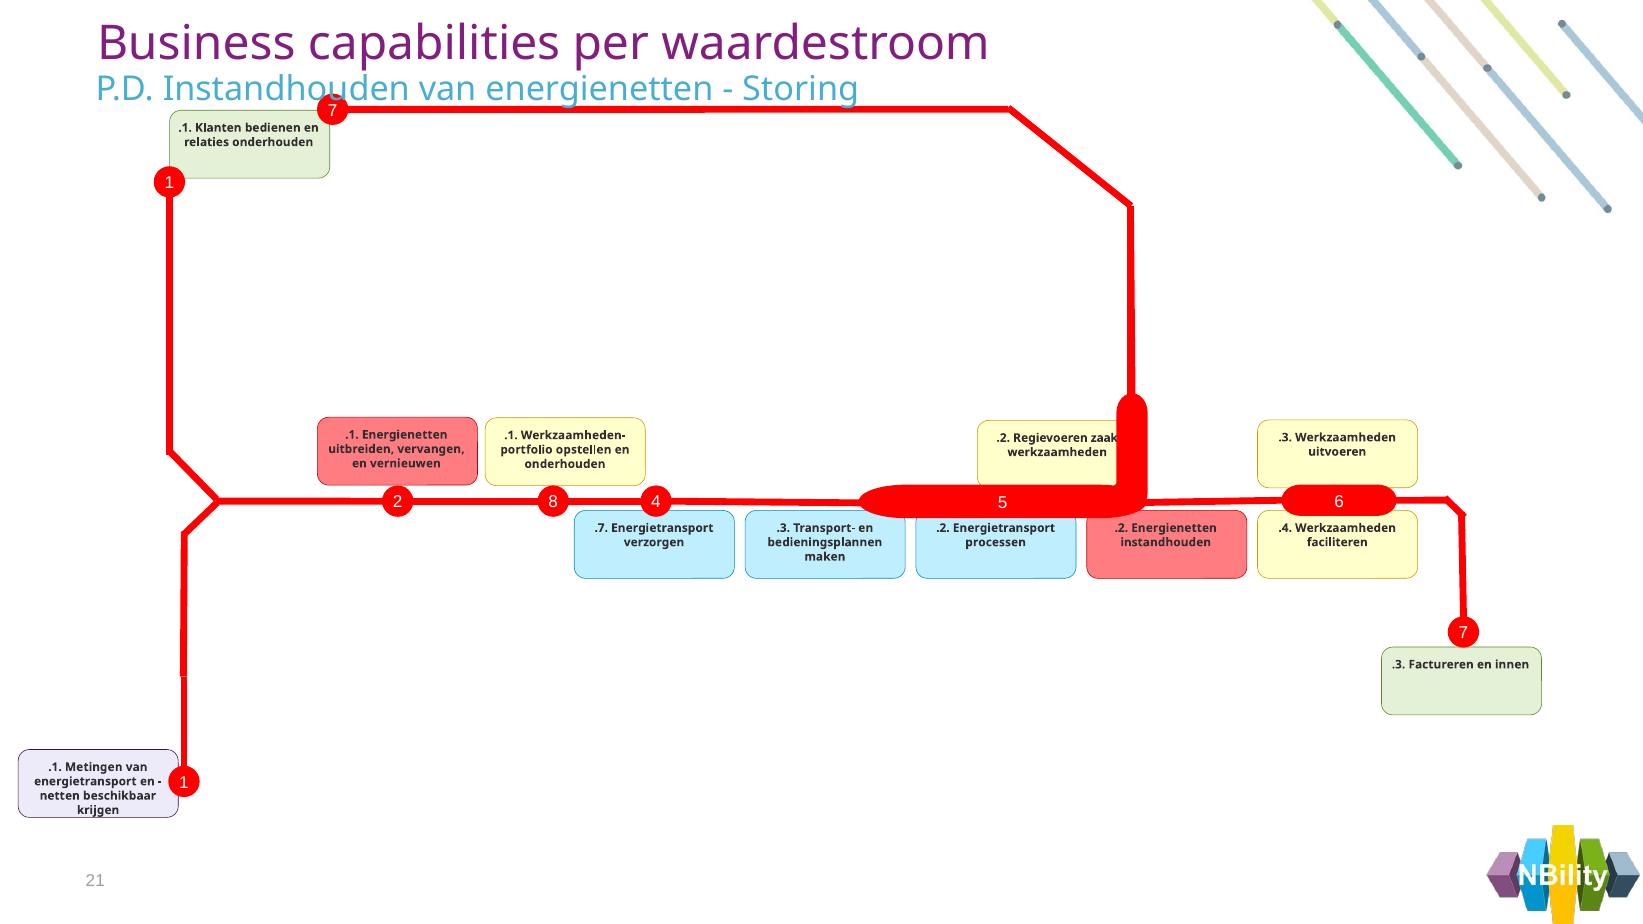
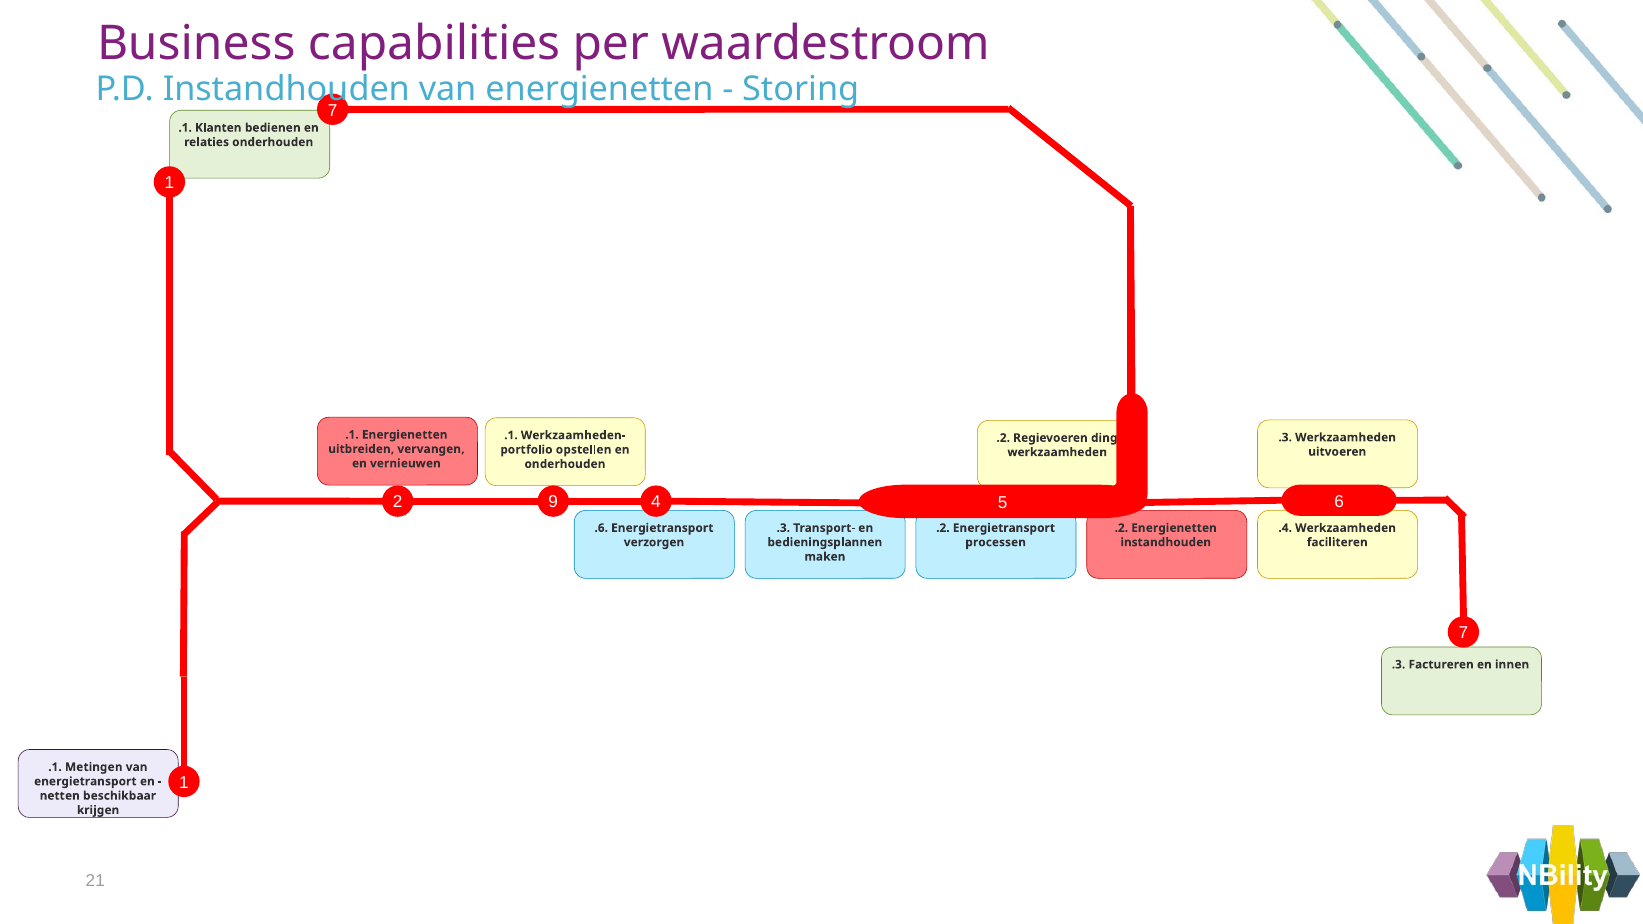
zaak: zaak -> ding
8: 8 -> 9
.7: .7 -> .6
